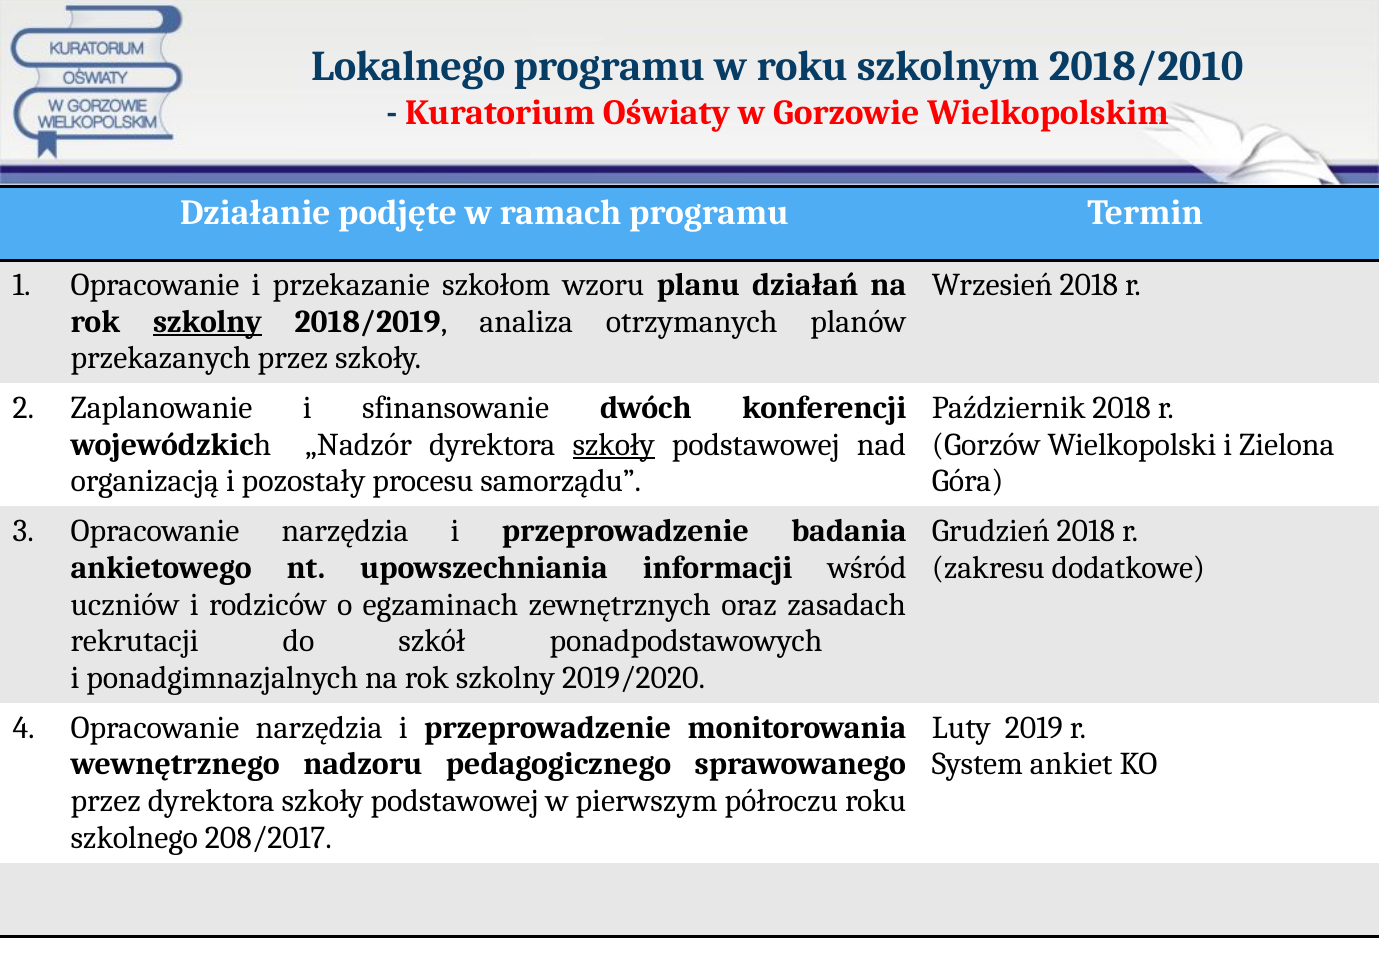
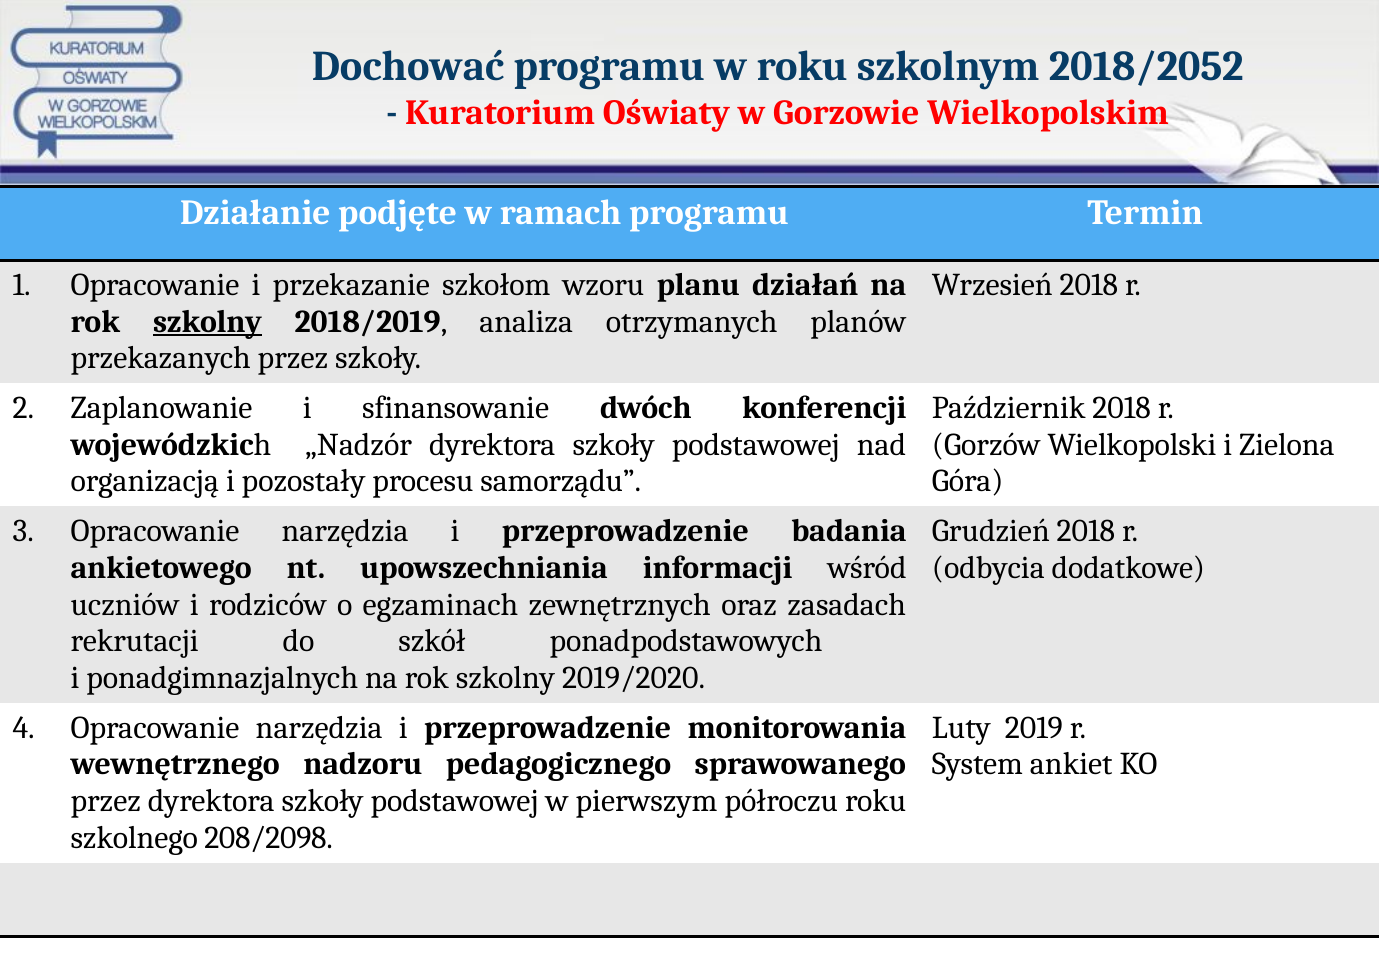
Lokalnego: Lokalnego -> Dochować
2018/2010: 2018/2010 -> 2018/2052
szkoły at (614, 445) underline: present -> none
zakresu: zakresu -> odbycia
208/2017: 208/2017 -> 208/2098
